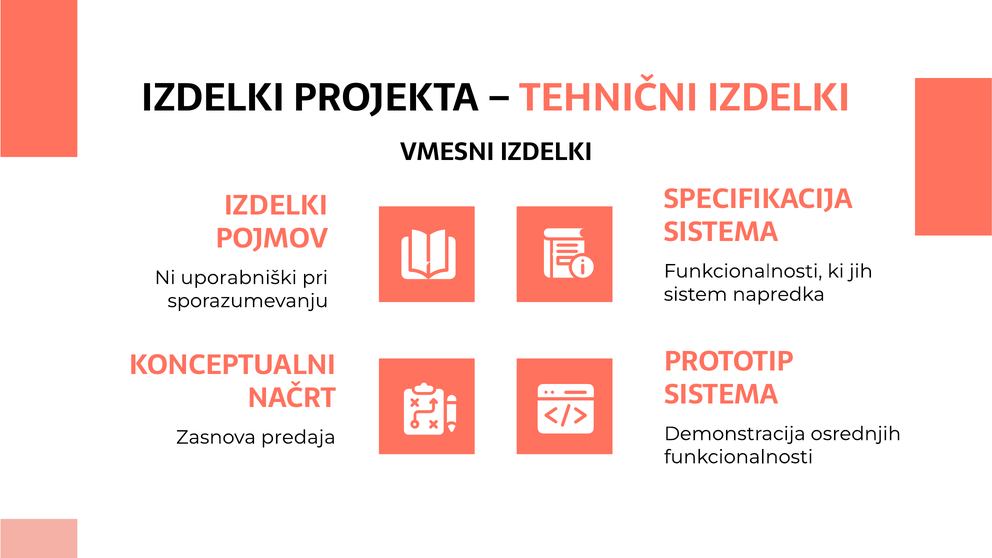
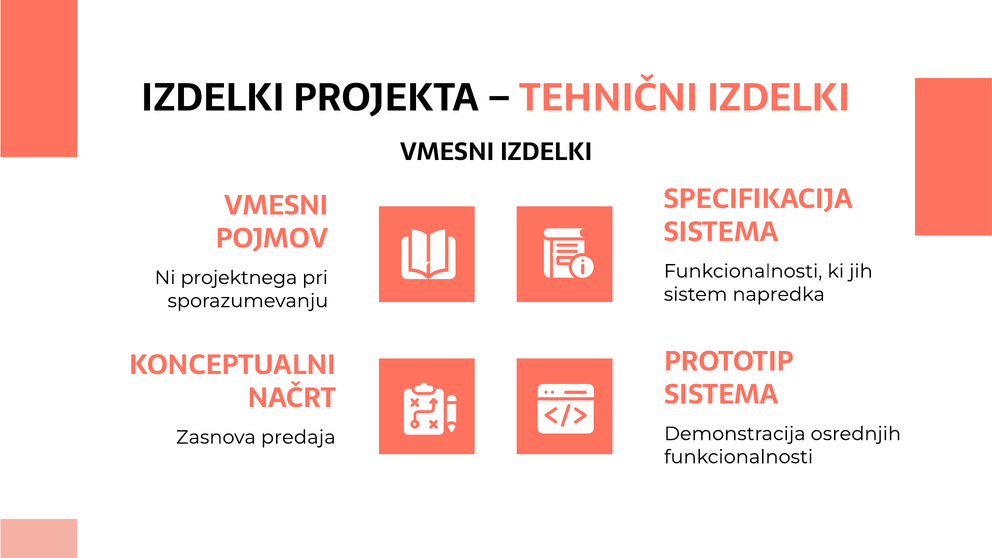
IZDELKI at (276, 206): IZDELKI -> VMESNI
uporabniški: uporabniški -> projektnega
